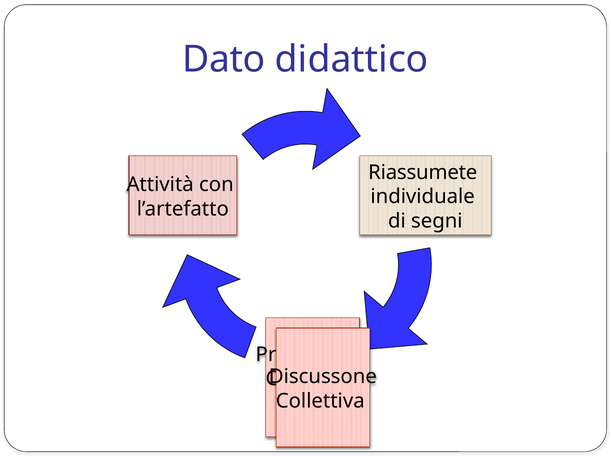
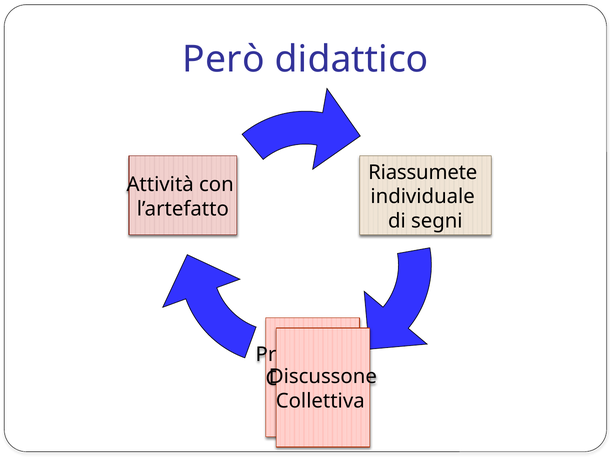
Dato: Dato -> Però
